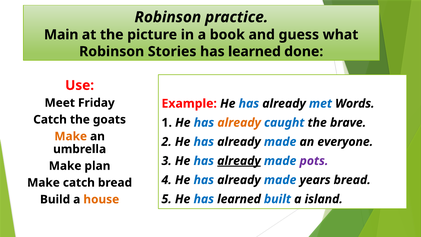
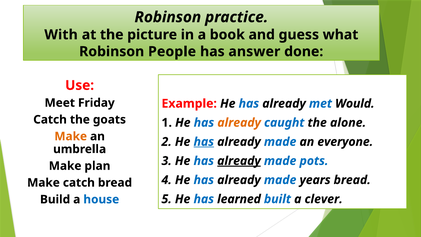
Main: Main -> With
Stories: Stories -> People
learned at (254, 52): learned -> answer
Words: Words -> Would
brave: brave -> alone
has at (204, 142) underline: none -> present
pots colour: purple -> blue
island: island -> clever
house colour: orange -> blue
